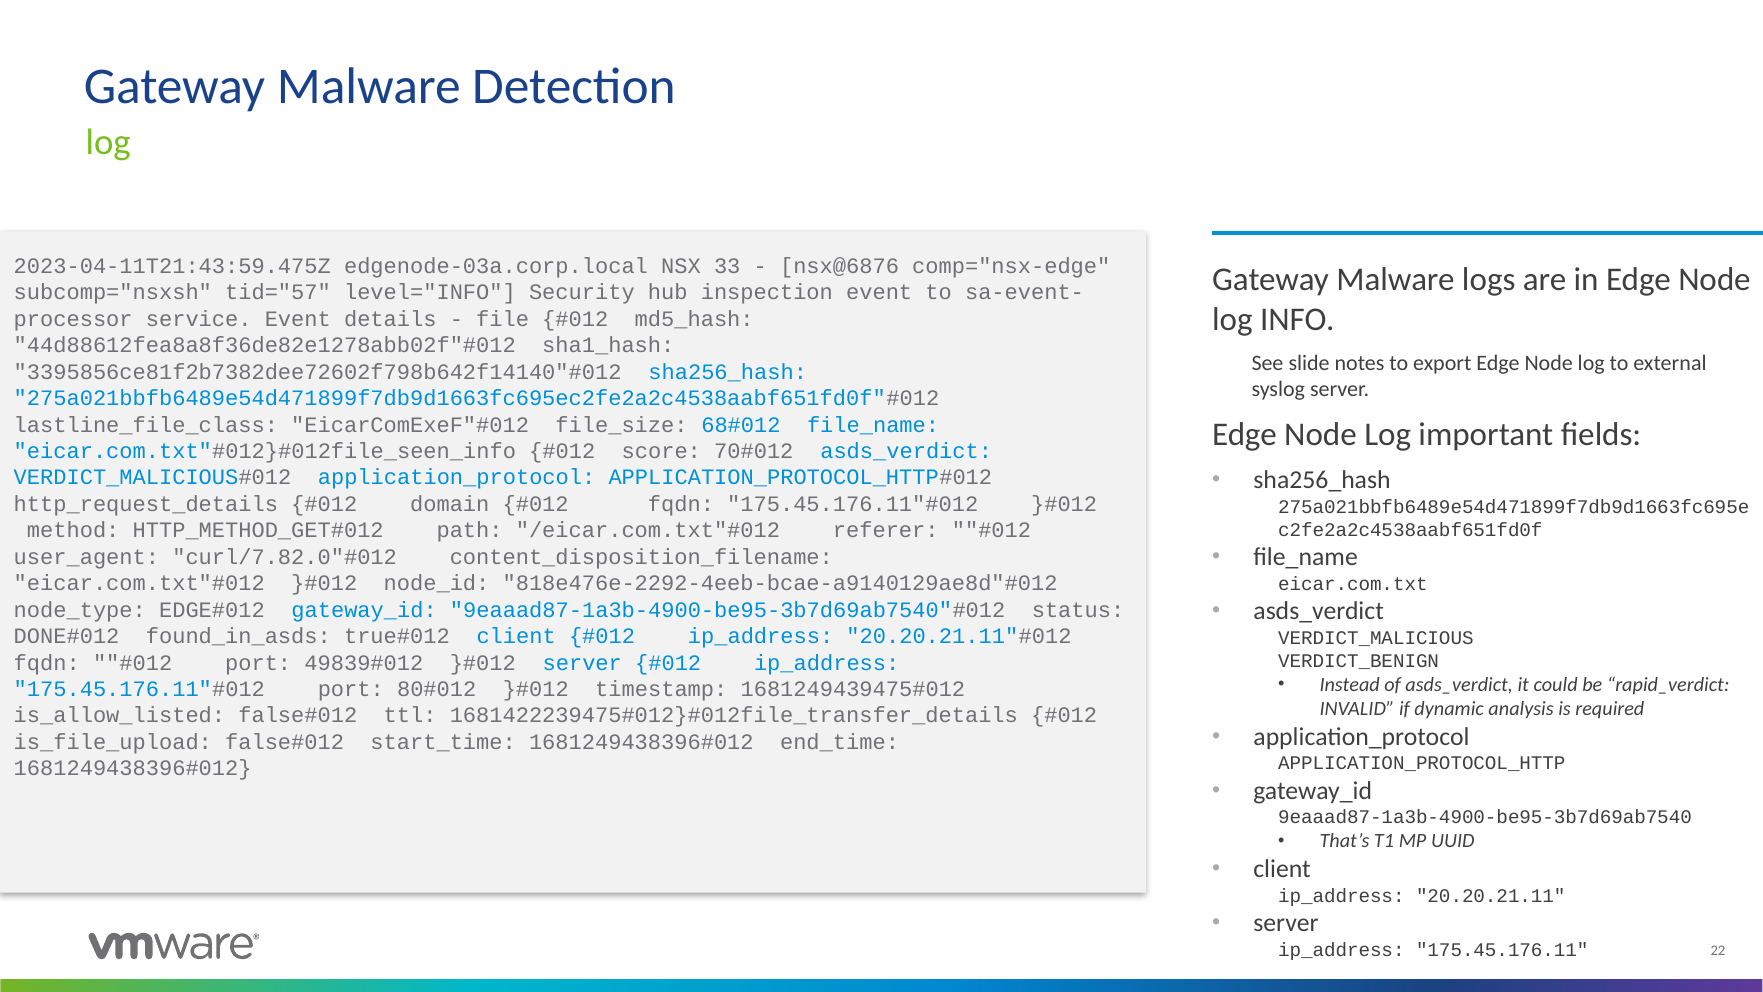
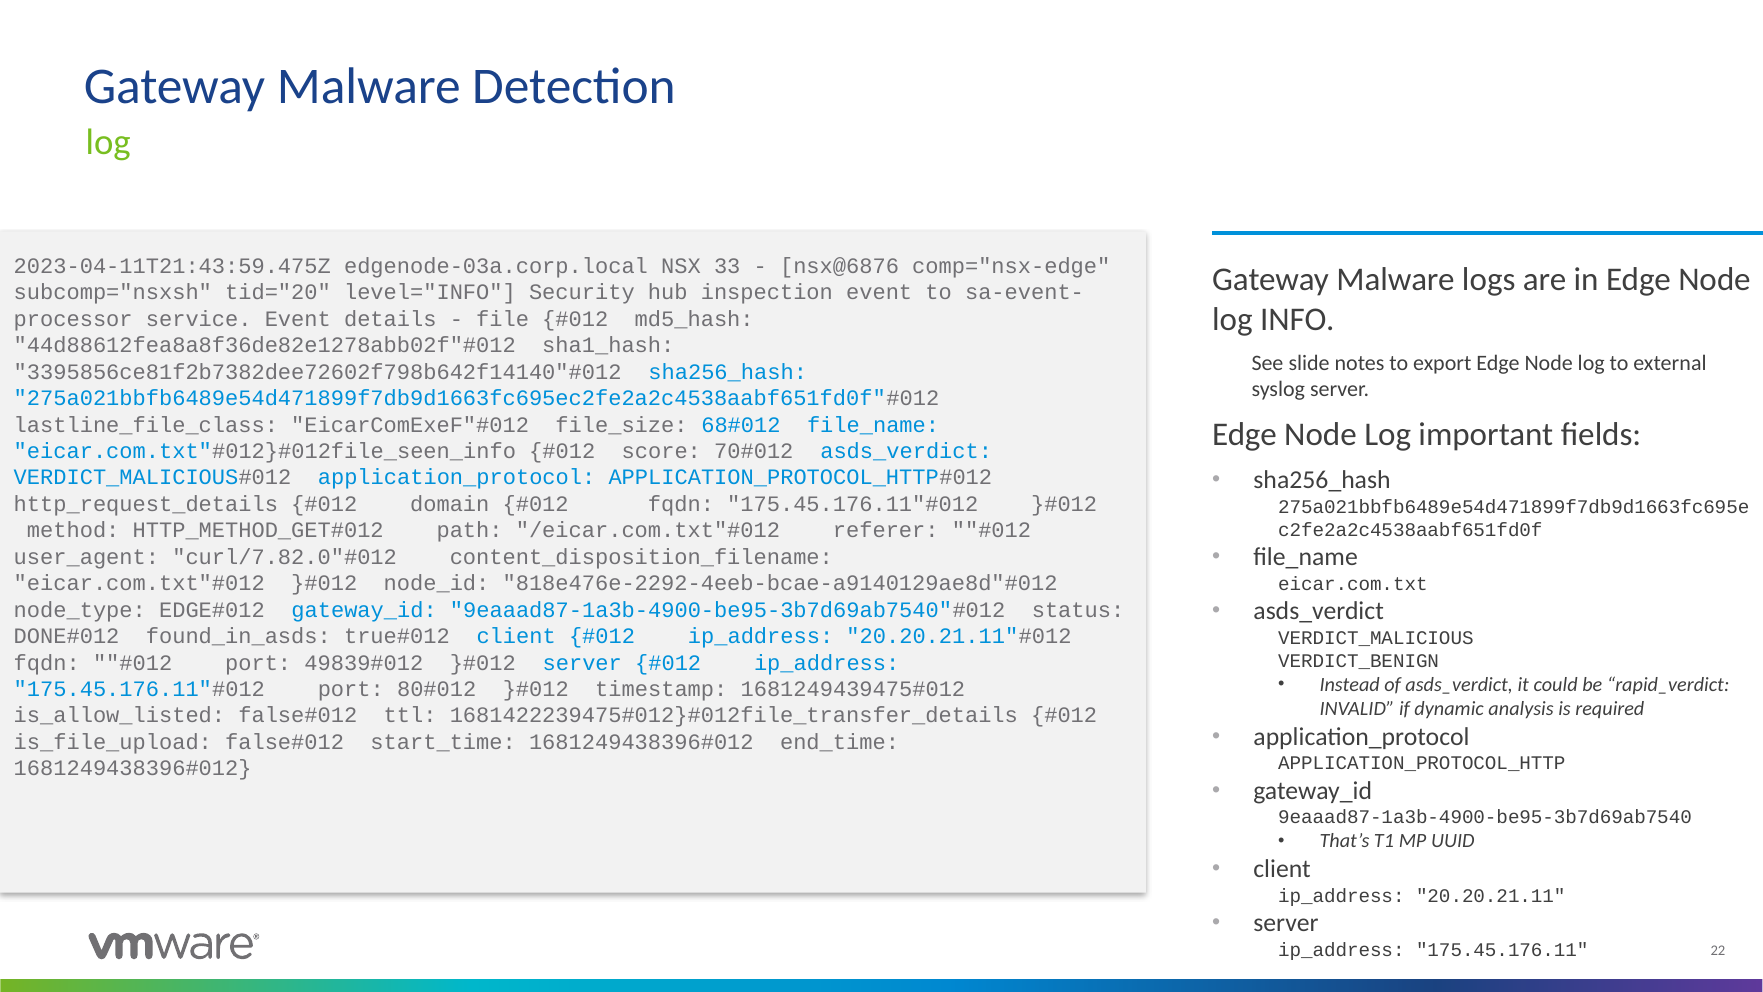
tid="57: tid="57 -> tid="20
